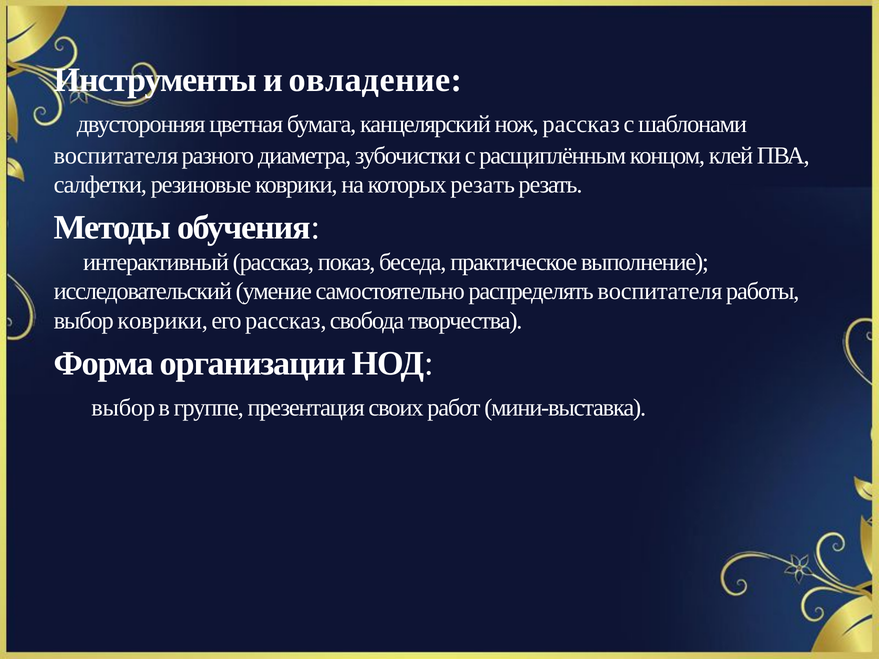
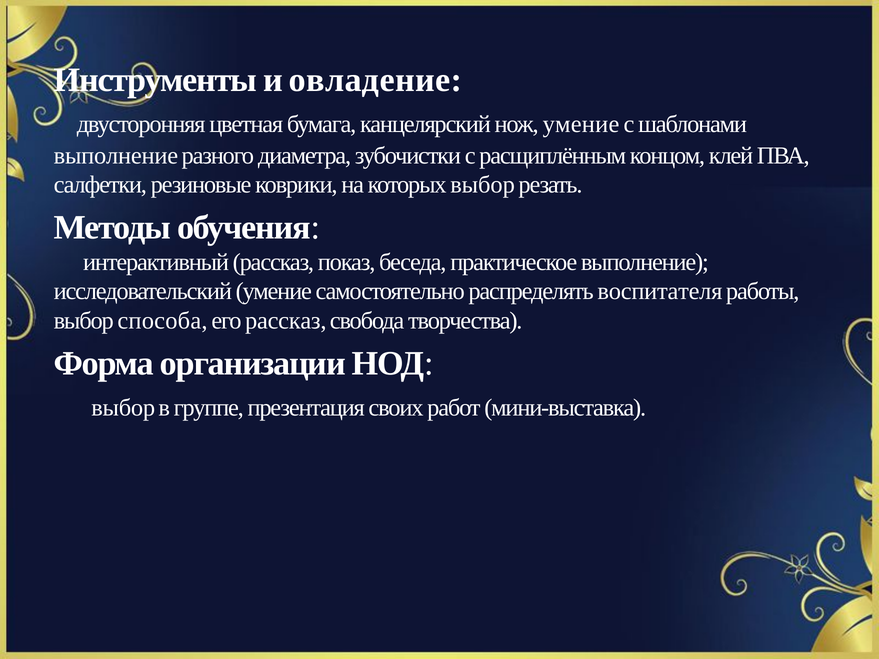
нож рассказ: рассказ -> умение
воспитателя at (116, 156): воспитателя -> выполнение
которых резать: резать -> выбор
выбор коврики: коврики -> способа
